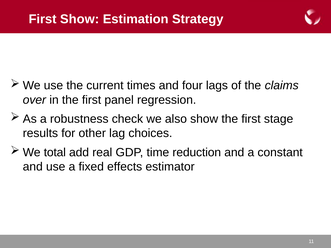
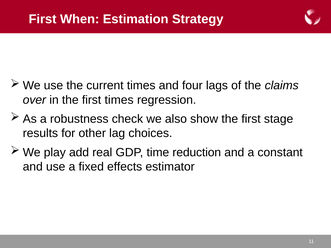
First Show: Show -> When
first panel: panel -> times
total: total -> play
